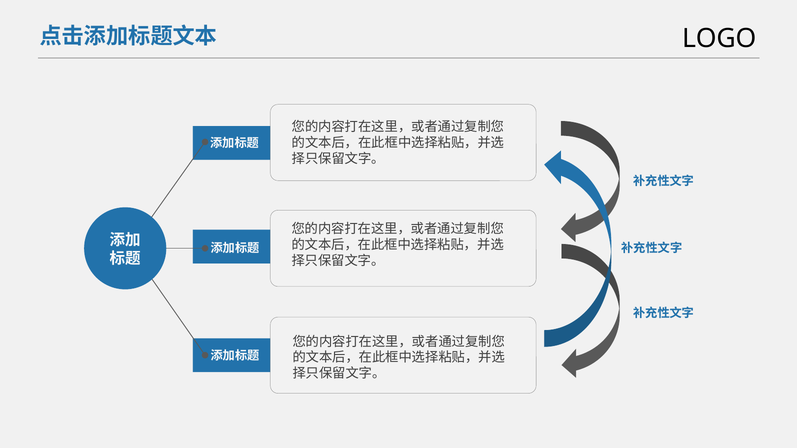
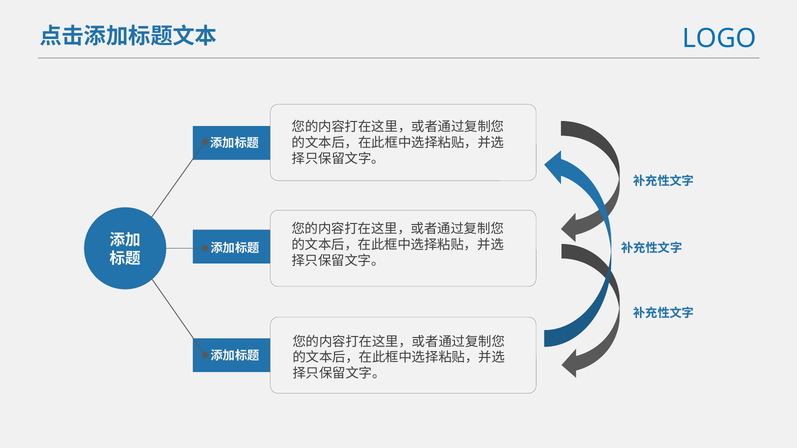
LOGO colour: black -> blue
